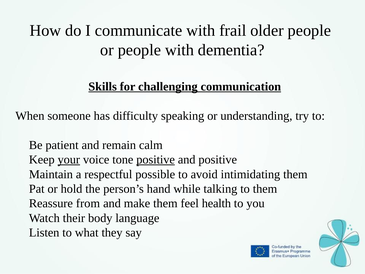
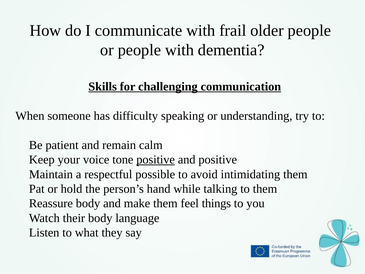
your underline: present -> none
Reassure from: from -> body
health: health -> things
